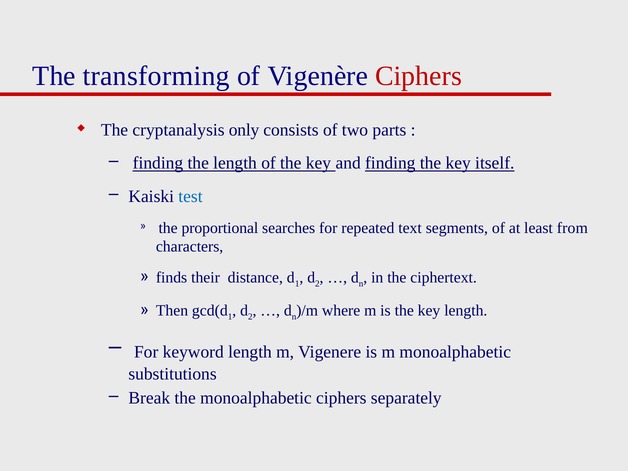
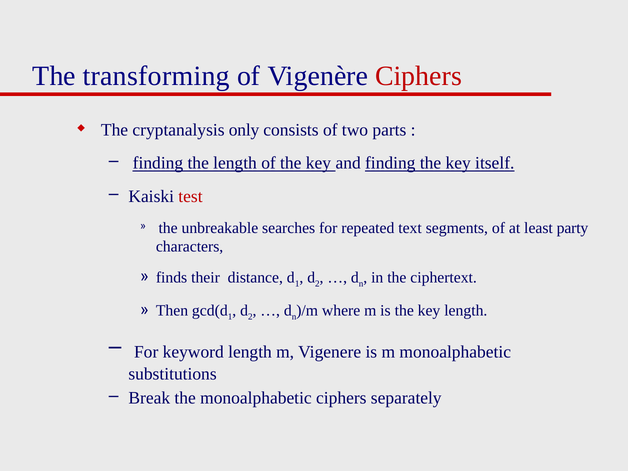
test colour: blue -> red
proportional: proportional -> unbreakable
from: from -> party
